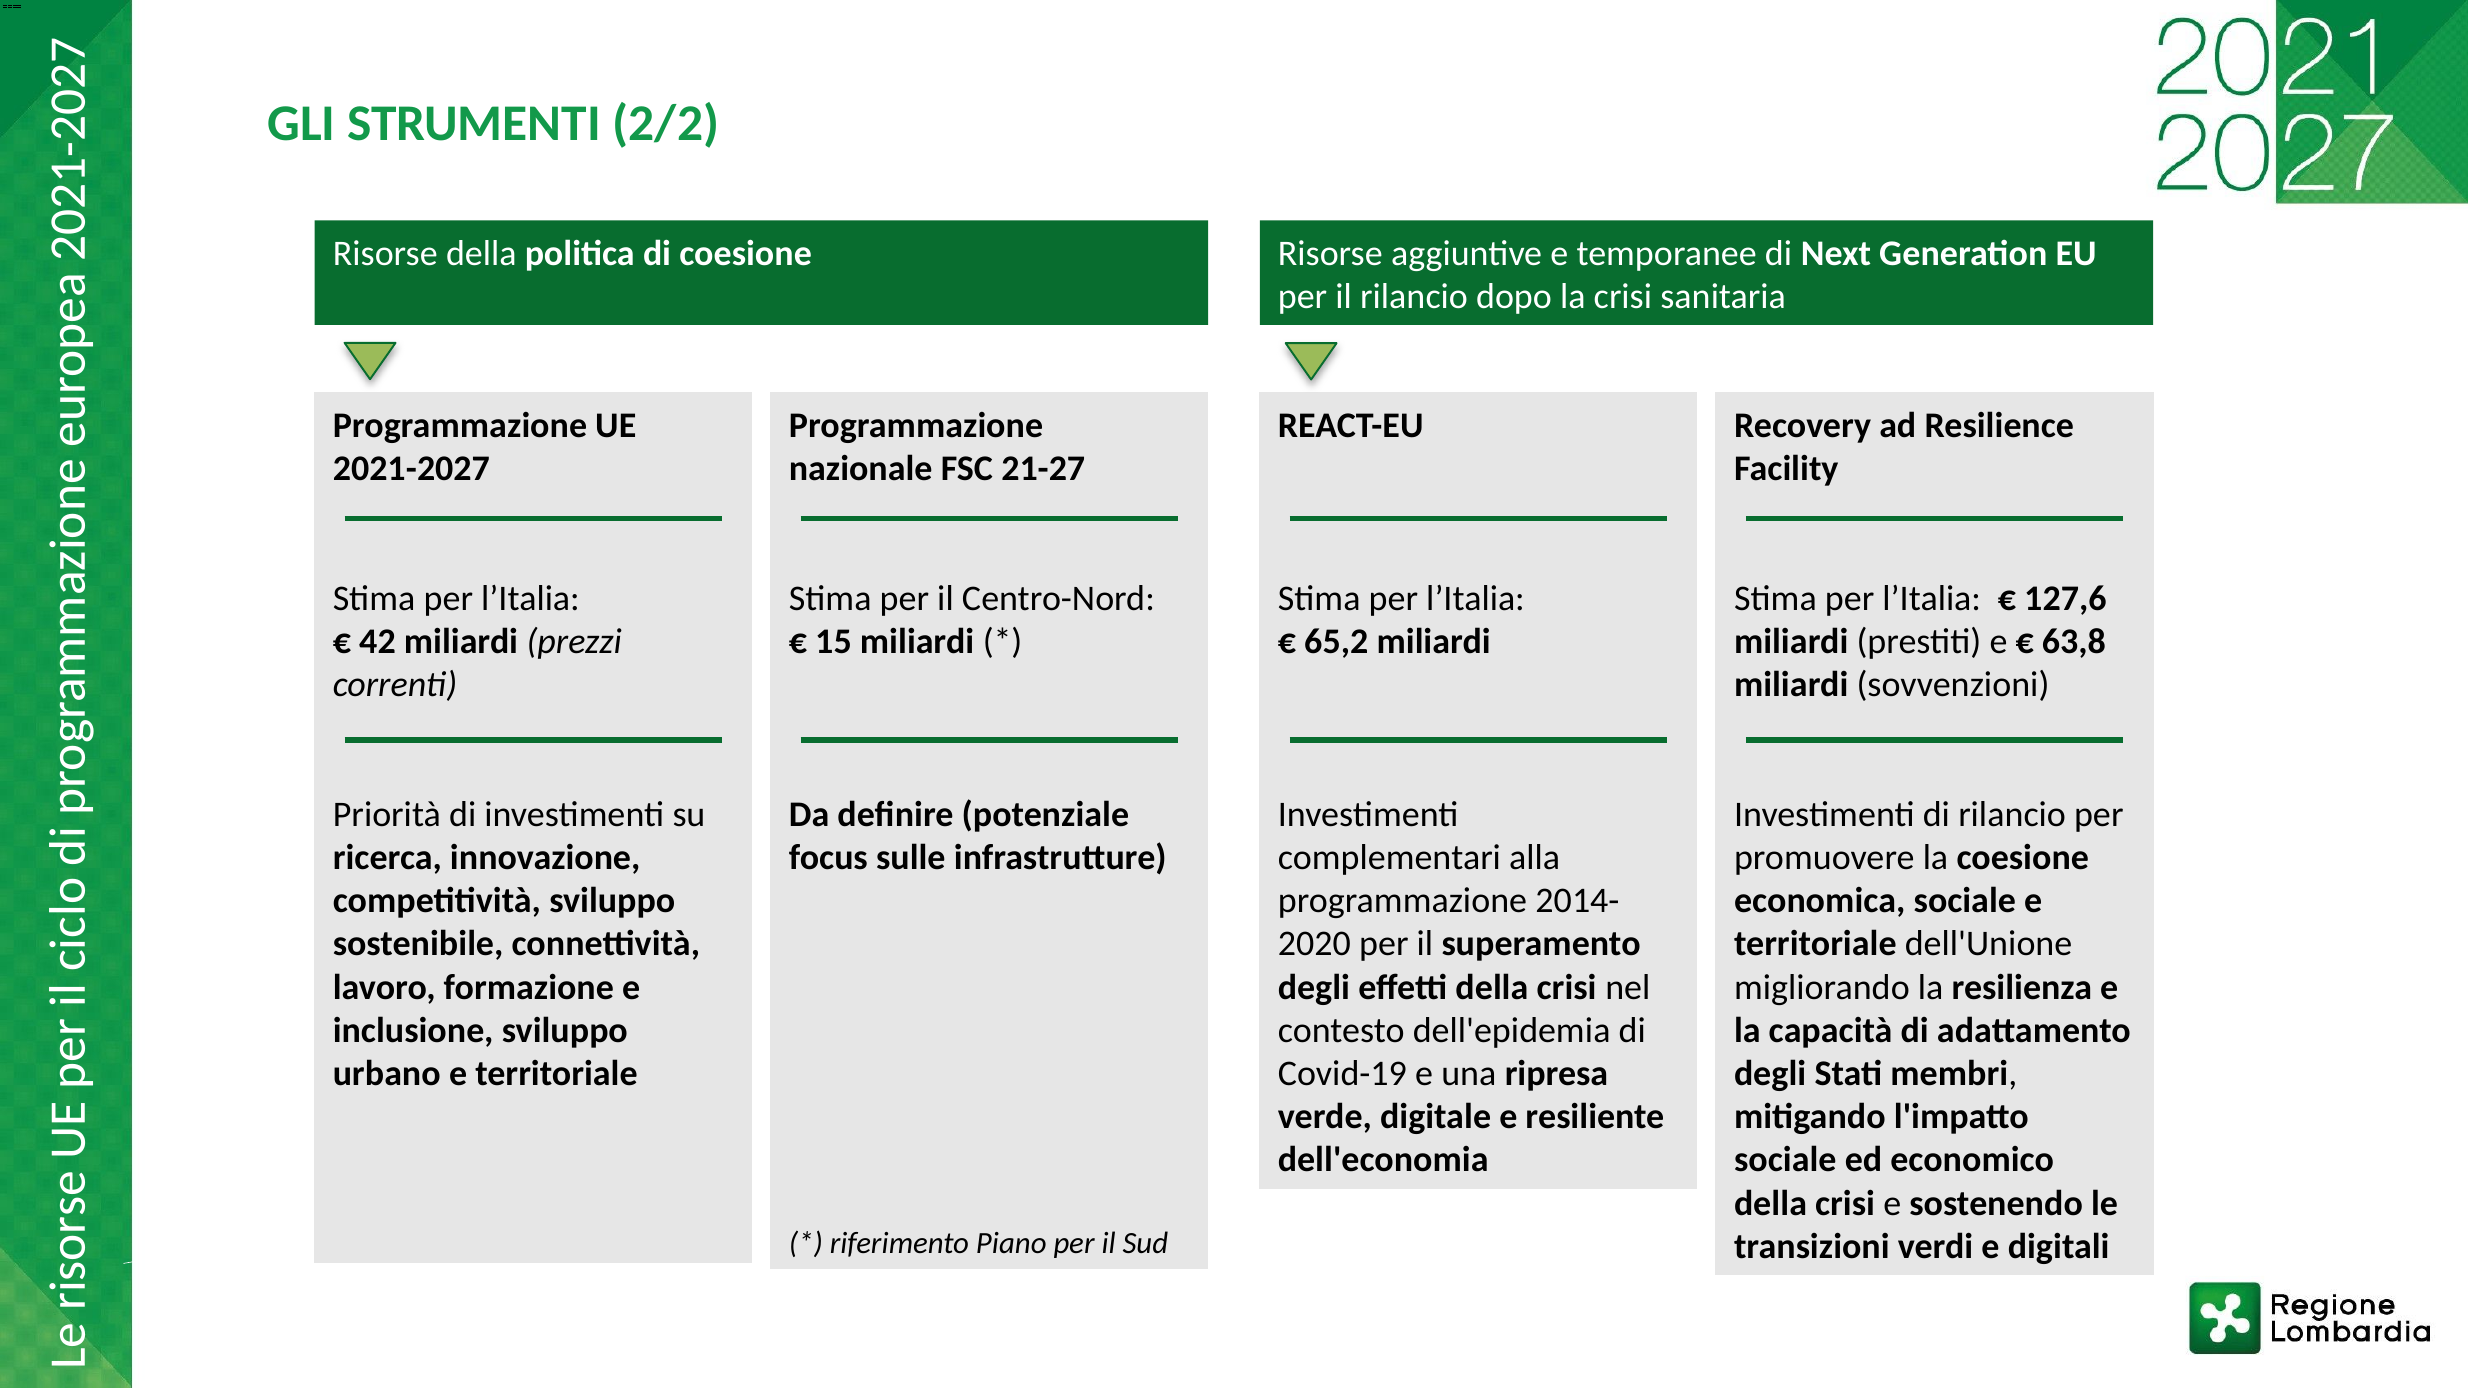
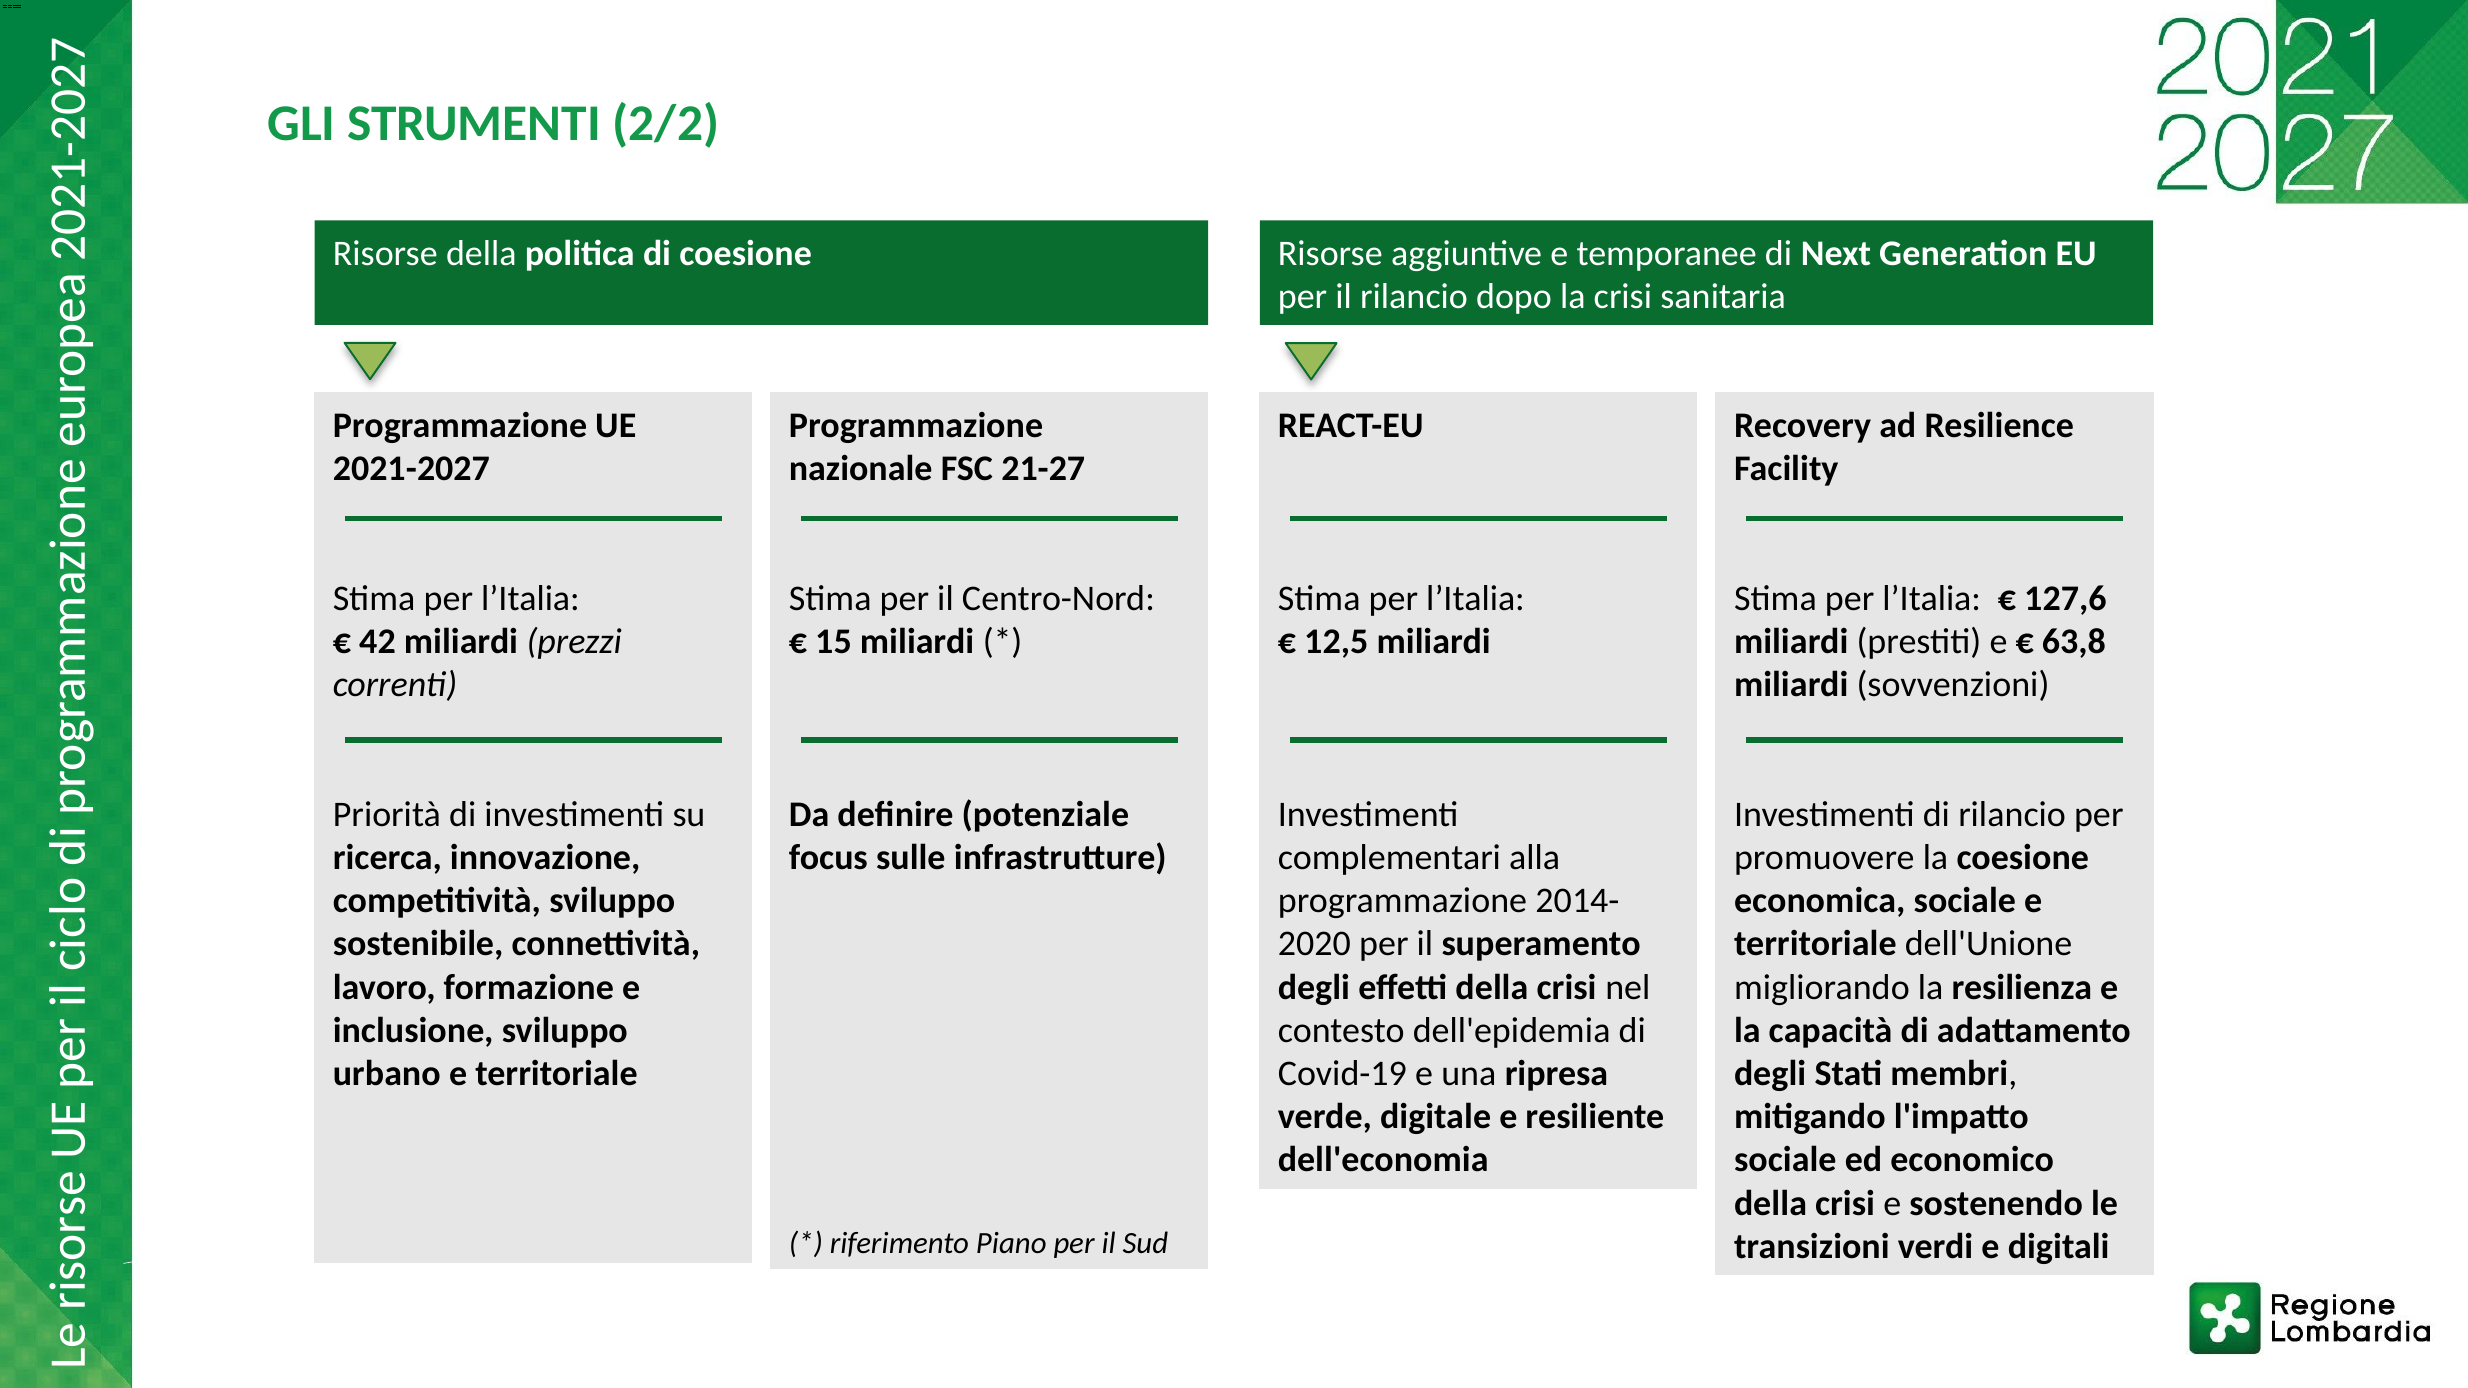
65,2: 65,2 -> 12,5
